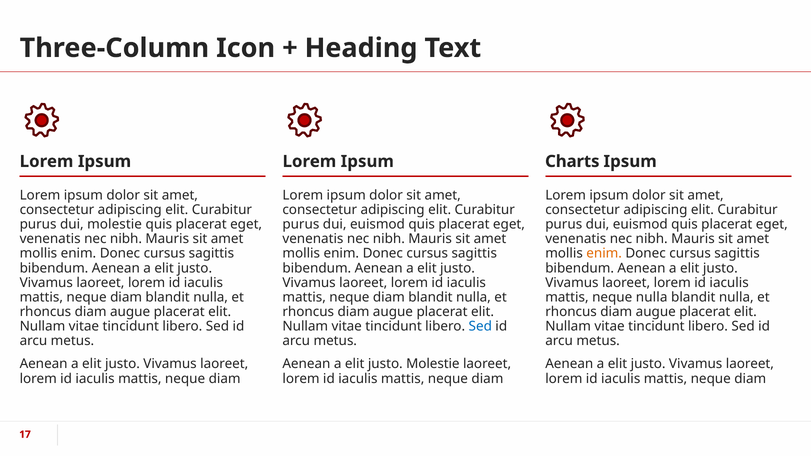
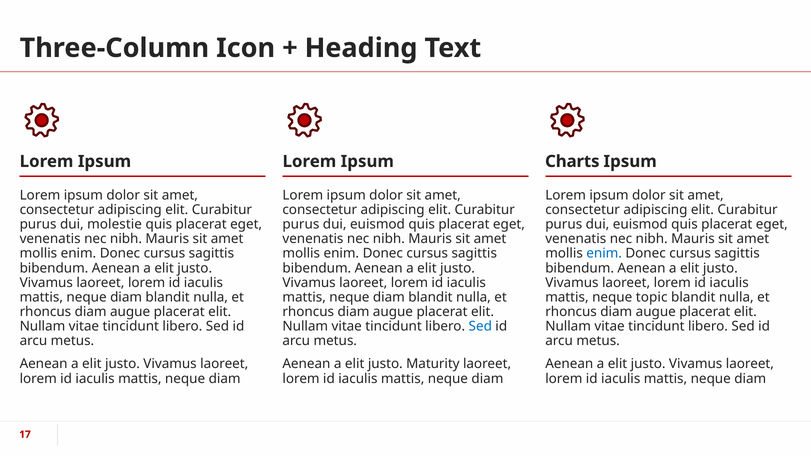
enim at (604, 254) colour: orange -> blue
neque nulla: nulla -> topic
justo Molestie: Molestie -> Maturity
